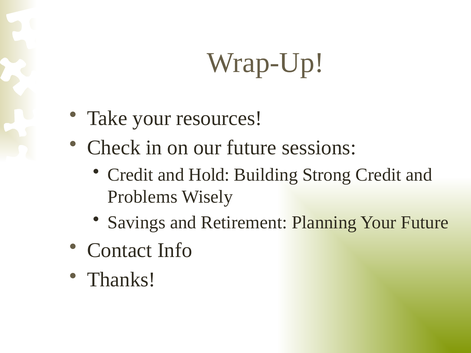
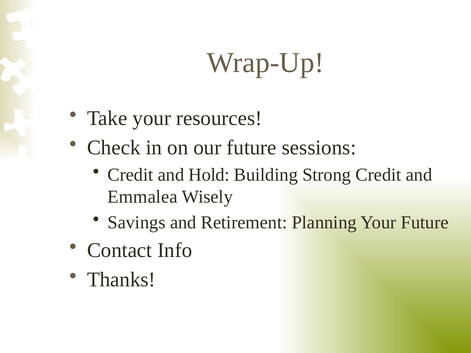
Problems: Problems -> Emmalea
